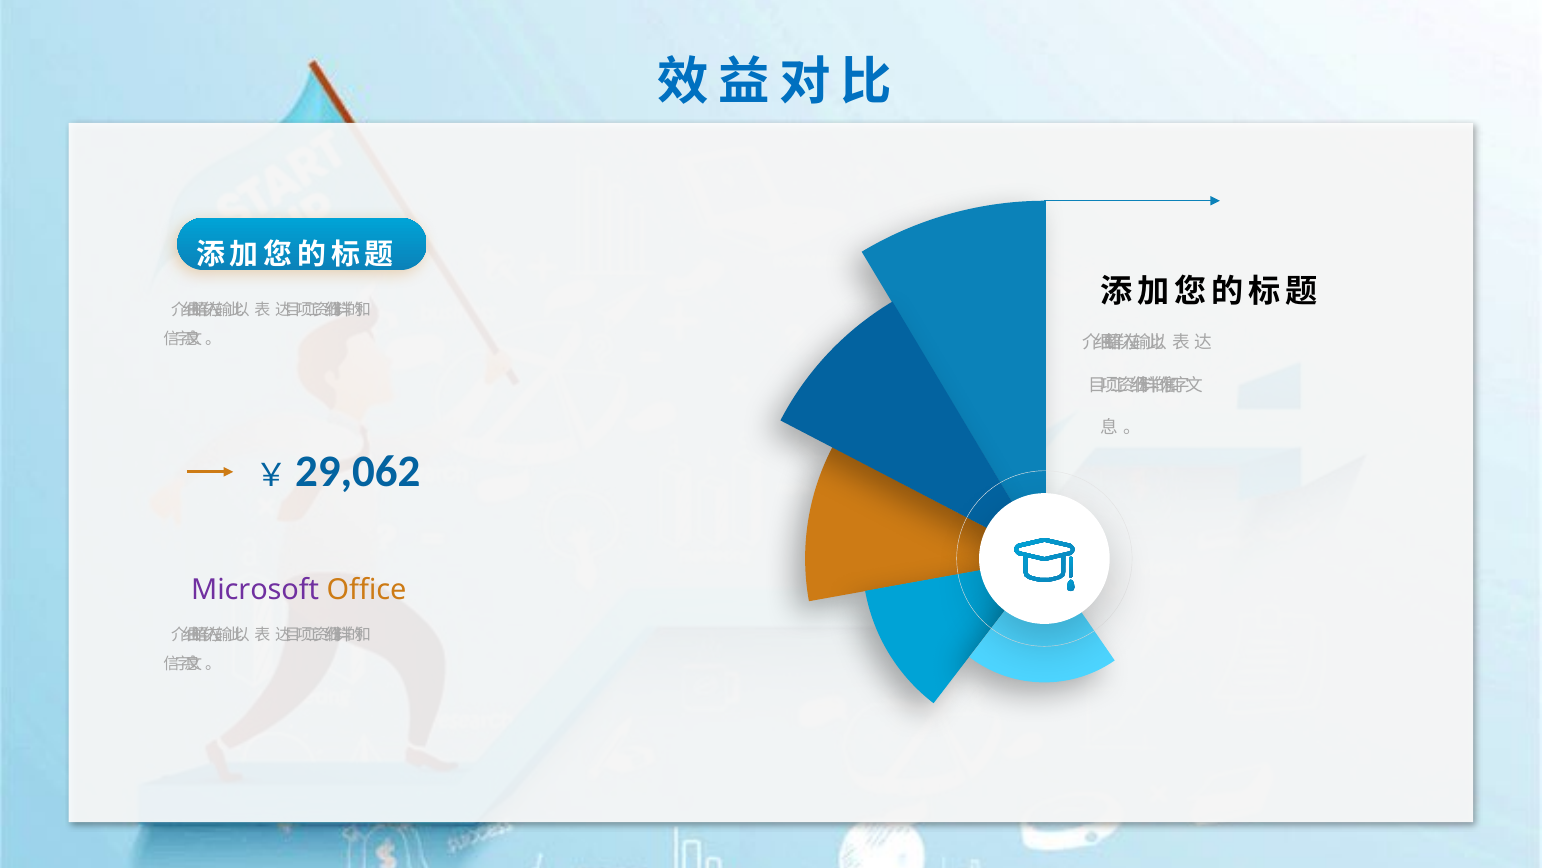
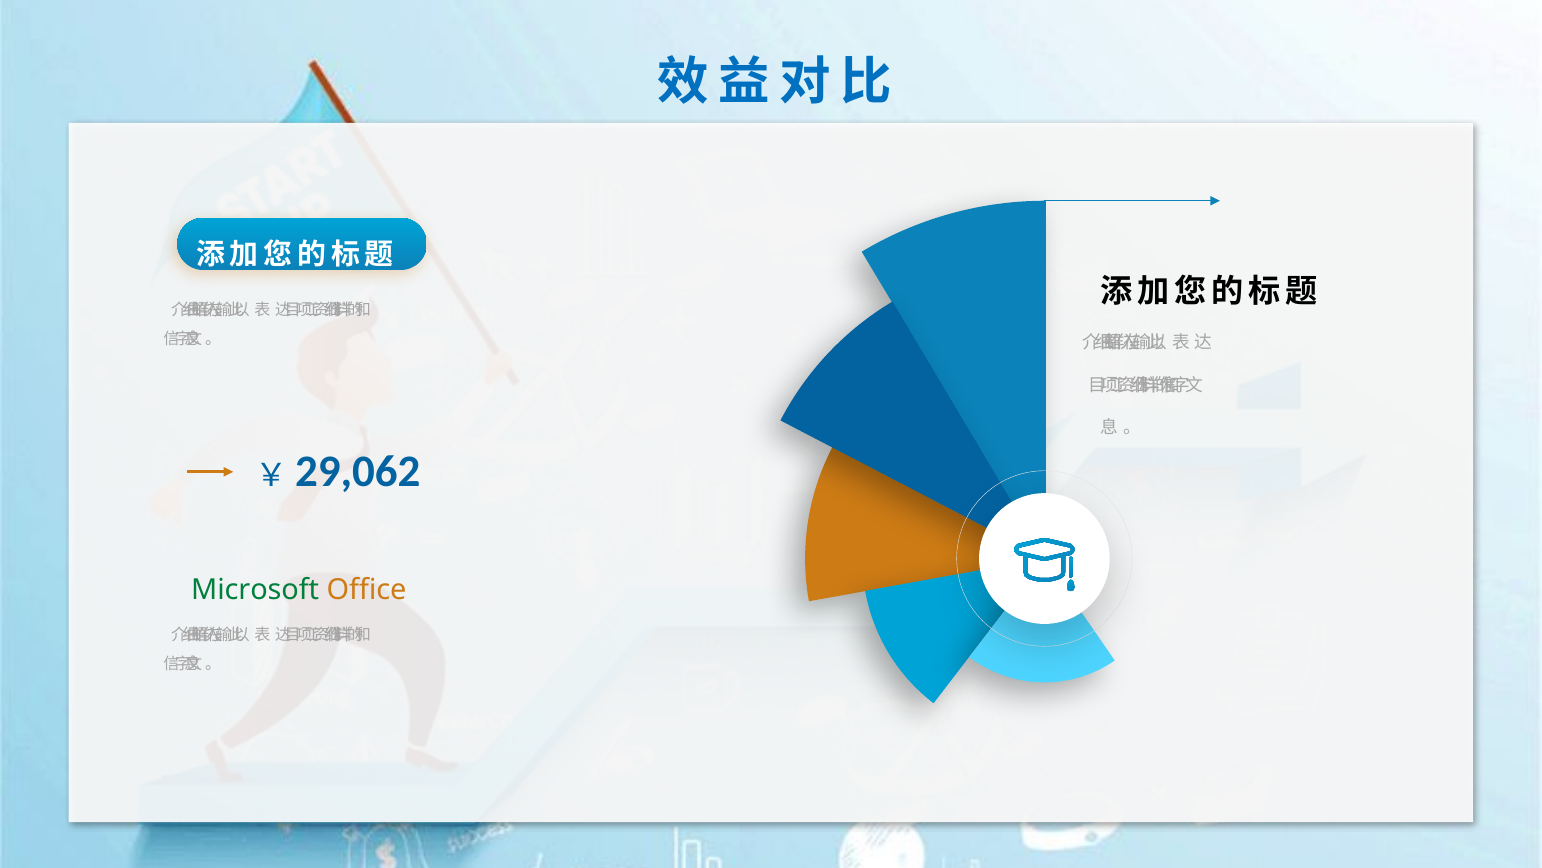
Microsoft colour: purple -> green
